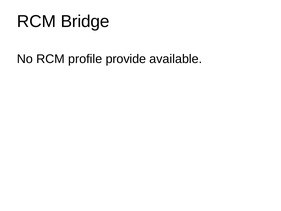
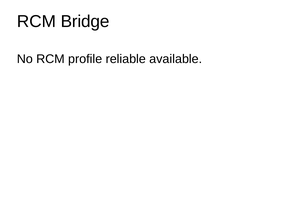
provide: provide -> reliable
